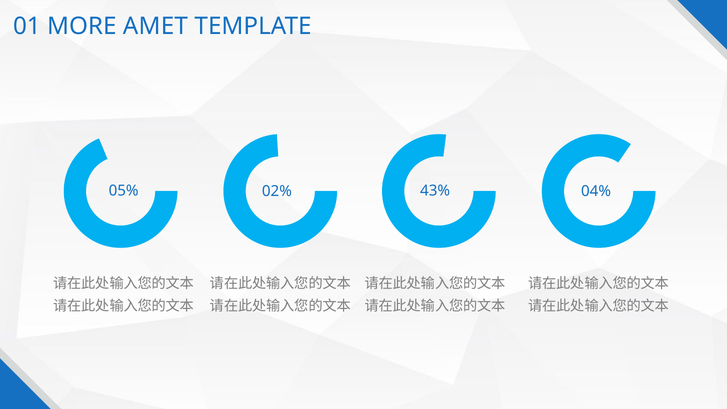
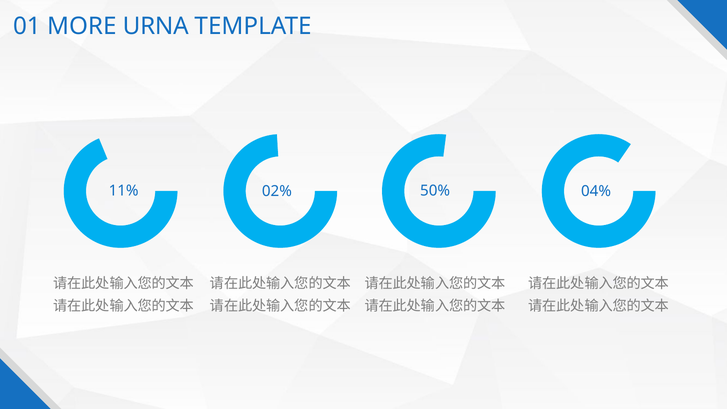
AMET: AMET -> URNA
05%: 05% -> 11%
43%: 43% -> 50%
